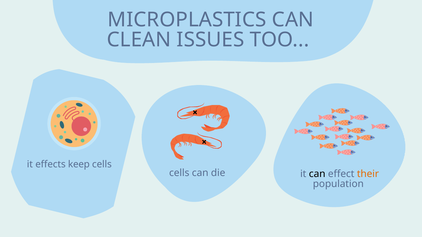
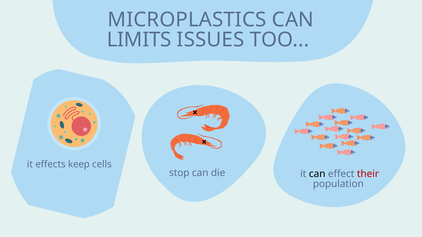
CLEAN: CLEAN -> LIMITS
cells at (179, 173): cells -> stop
their colour: orange -> red
